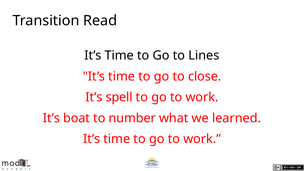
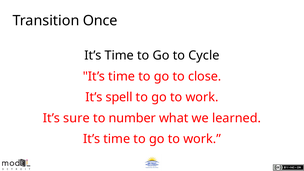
Read: Read -> Once
Lines: Lines -> Cycle
boat: boat -> sure
